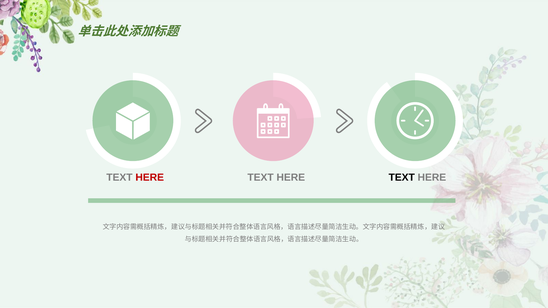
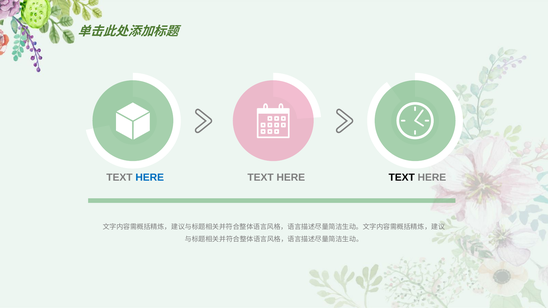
HERE at (150, 178) colour: red -> blue
